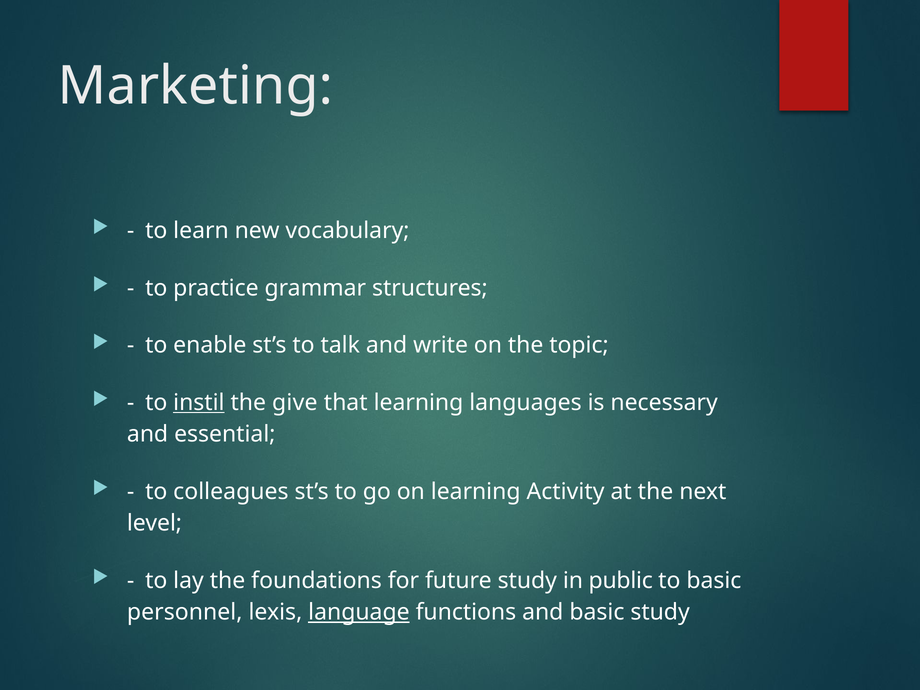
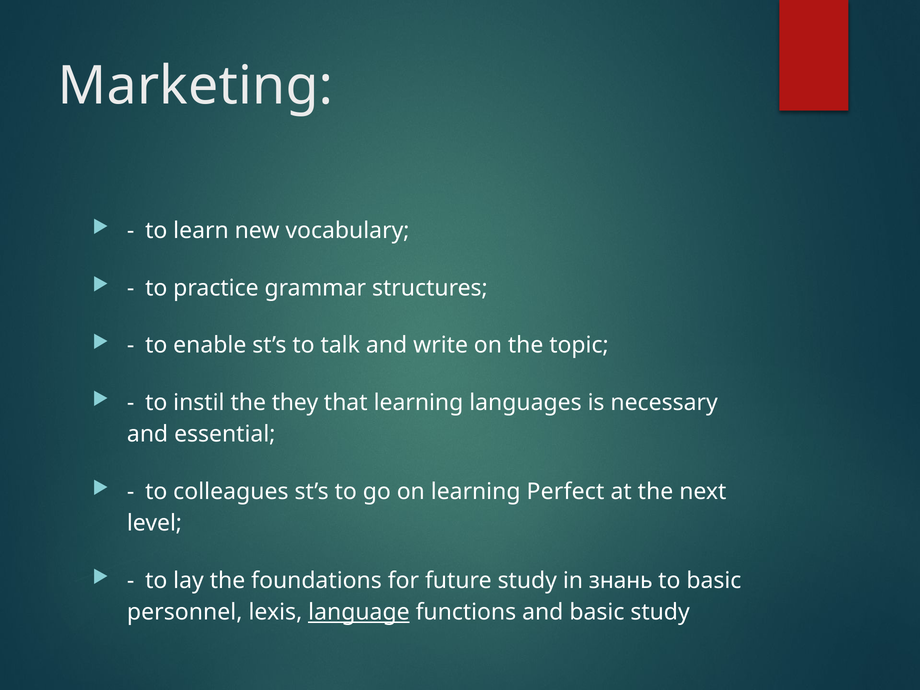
instil underline: present -> none
give: give -> they
Activity: Activity -> Perfect
public: public -> знань
